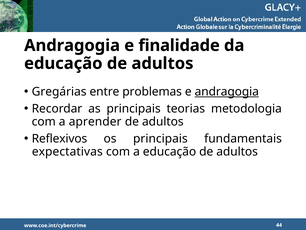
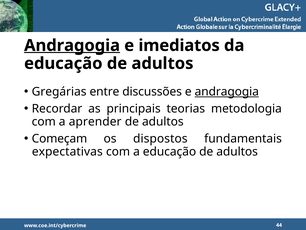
Andragogia at (72, 45) underline: none -> present
finalidade: finalidade -> imediatos
problemas: problemas -> discussões
Reflexivos: Reflexivos -> Começam
os principais: principais -> dispostos
